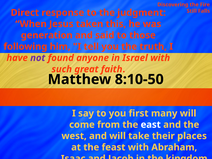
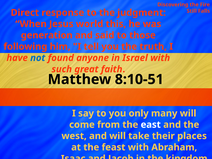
taken: taken -> world
not colour: purple -> blue
8:10-50: 8:10-50 -> 8:10-51
first: first -> only
